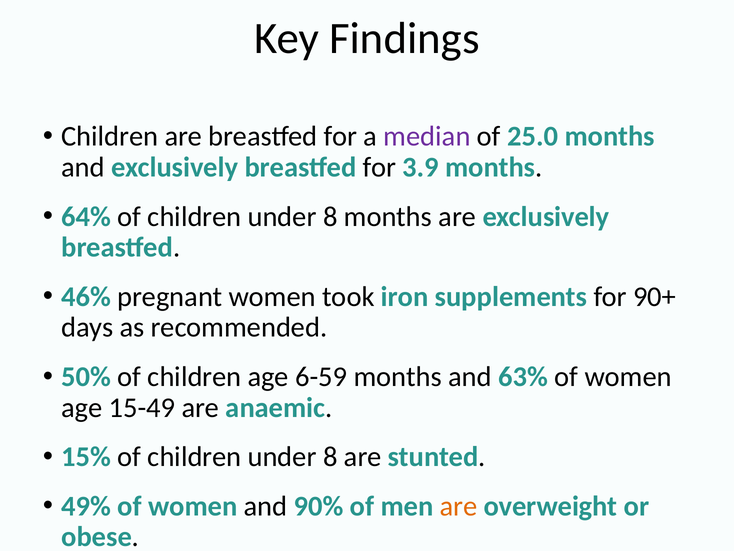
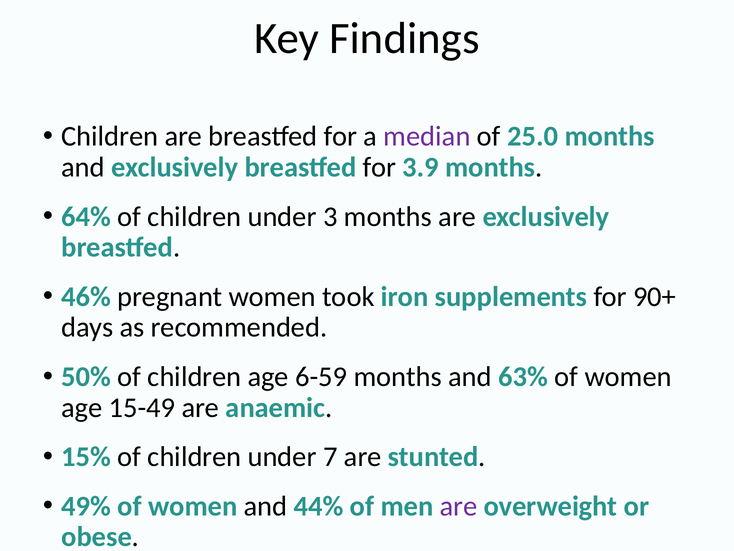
8 at (330, 216): 8 -> 3
8 at (330, 456): 8 -> 7
90%: 90% -> 44%
are at (459, 506) colour: orange -> purple
